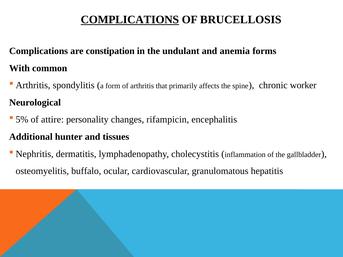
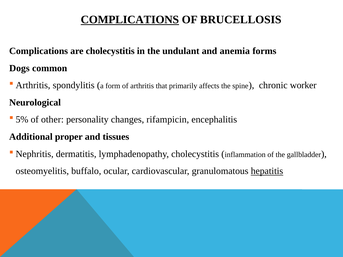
are constipation: constipation -> cholecystitis
With: With -> Dogs
attire: attire -> other
hunter: hunter -> proper
hepatitis underline: none -> present
